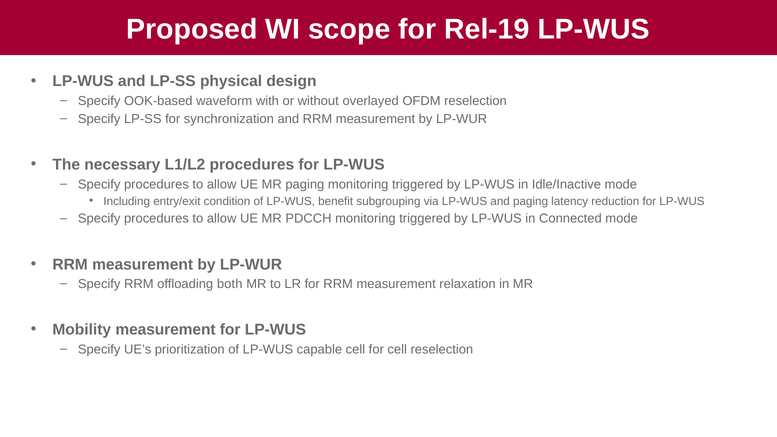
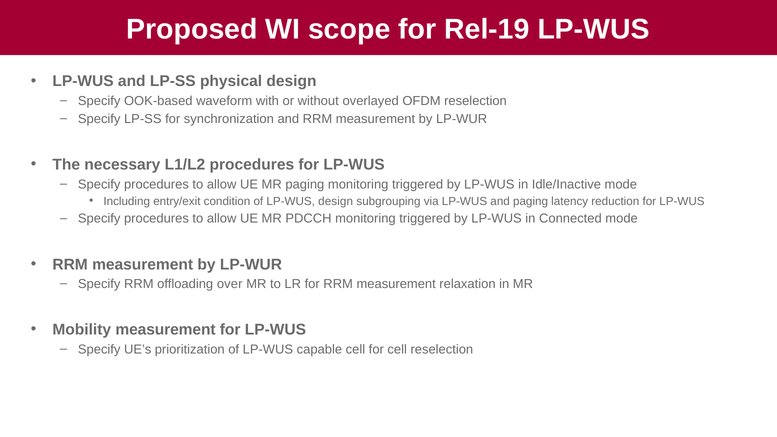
LP-WUS benefit: benefit -> design
both: both -> over
